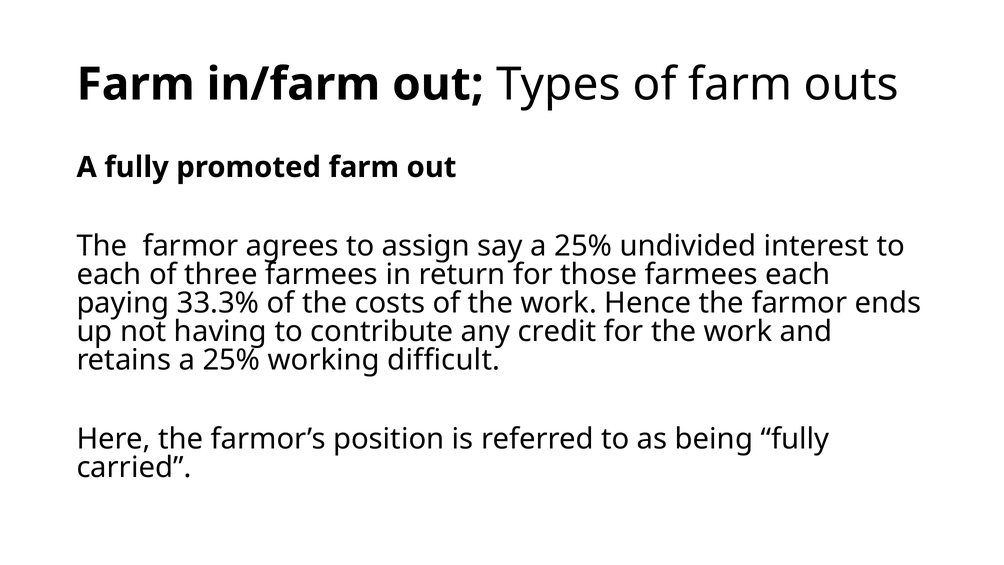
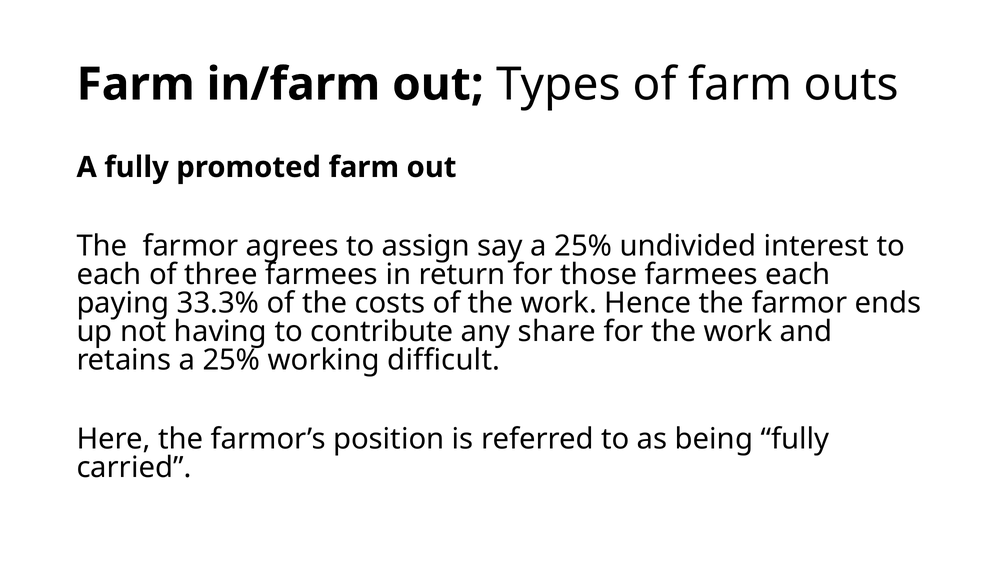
credit: credit -> share
